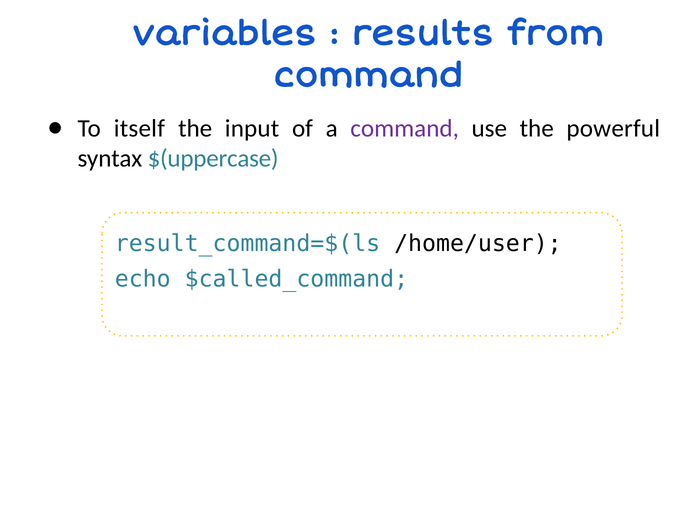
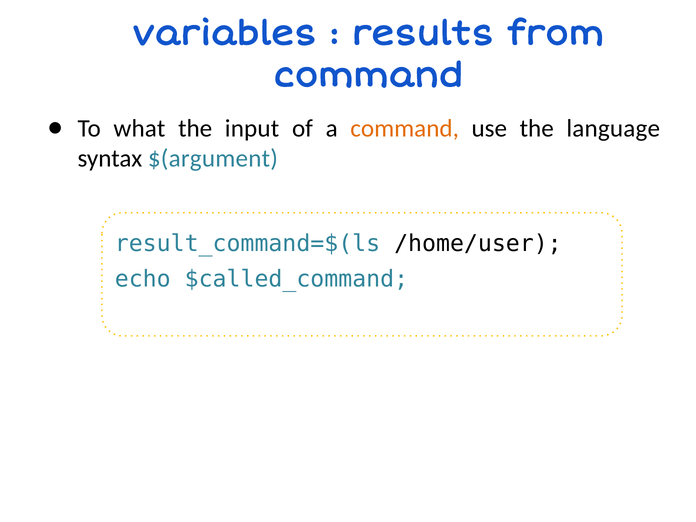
itself: itself -> what
command at (405, 128) colour: purple -> orange
powerful: powerful -> language
$(uppercase: $(uppercase -> $(argument
